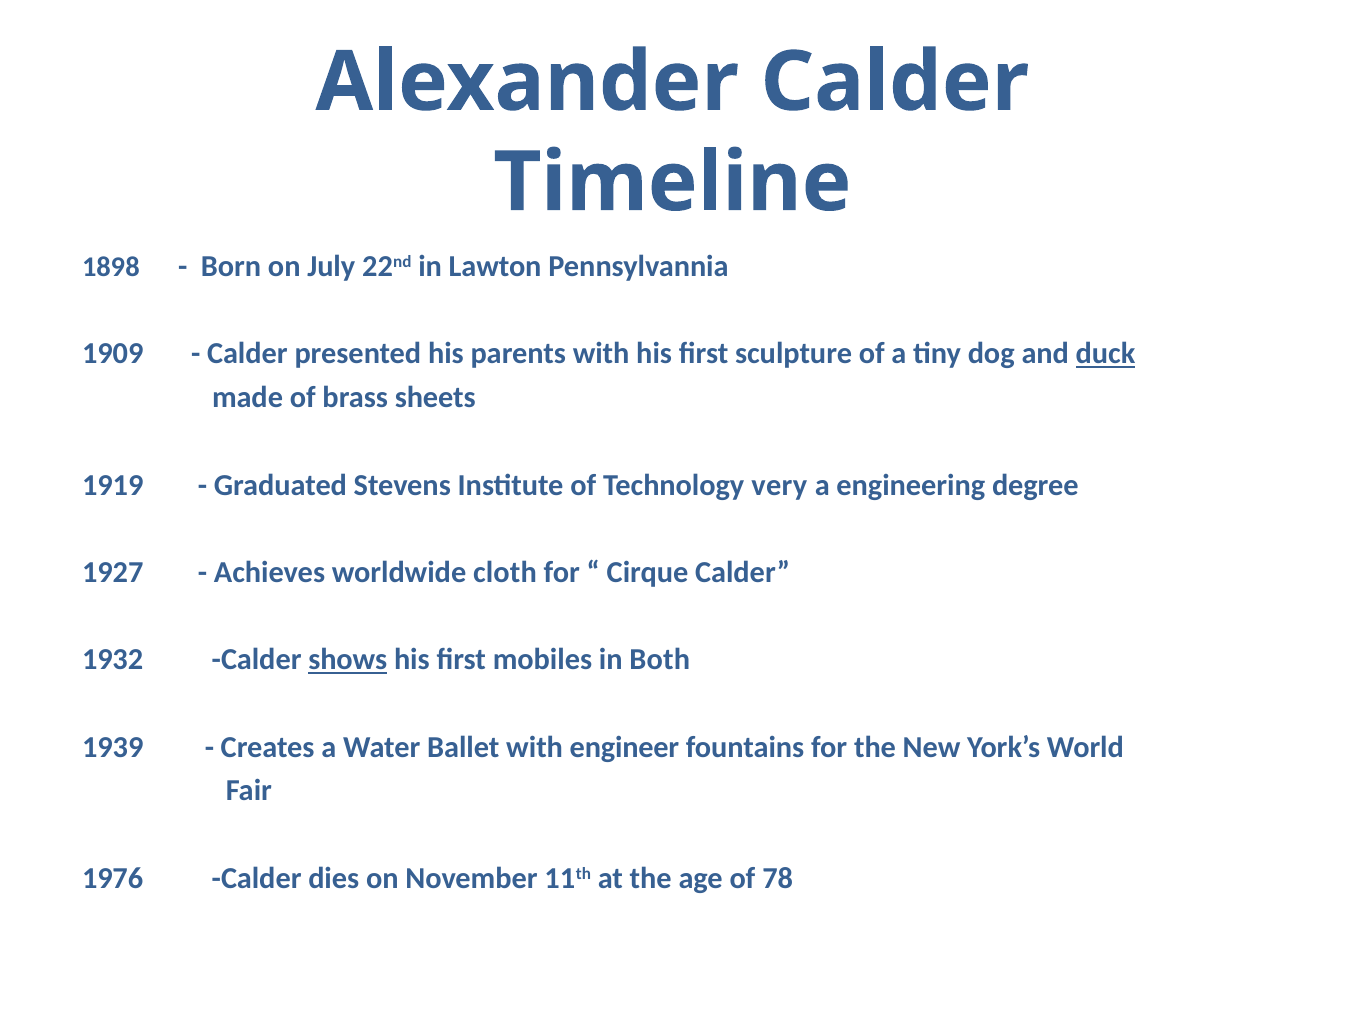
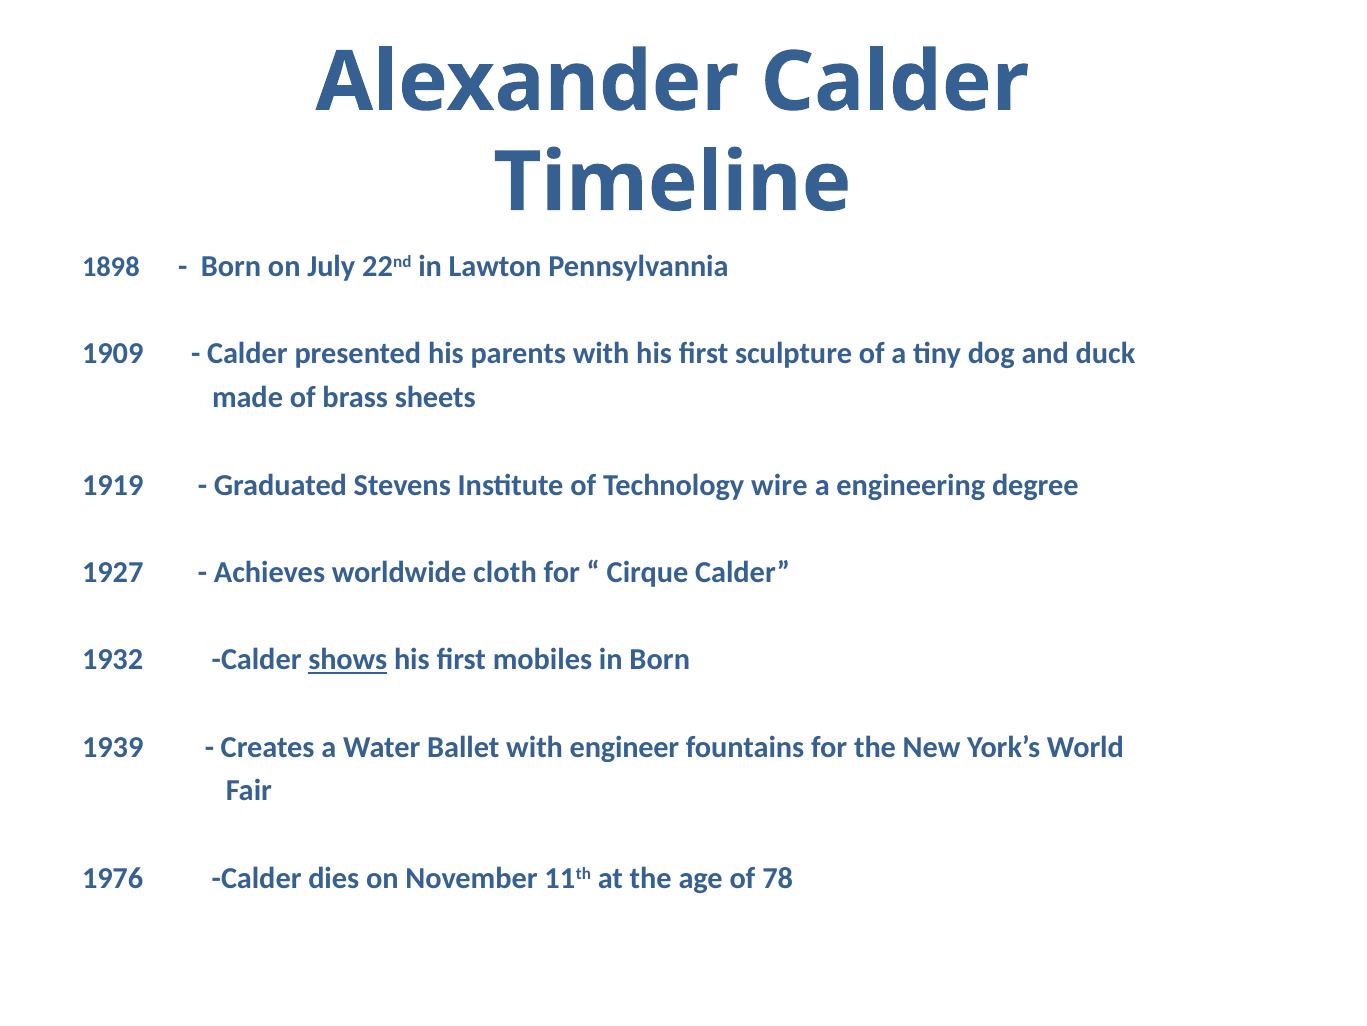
duck underline: present -> none
very: very -> wire
in Both: Both -> Born
